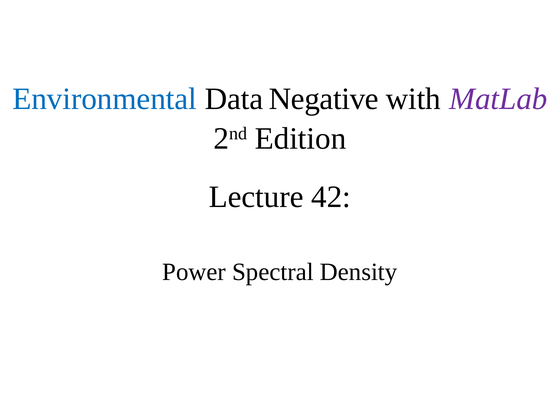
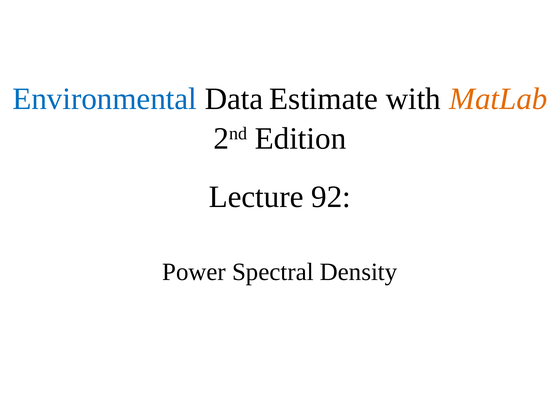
Negative: Negative -> Estimate
MatLab colour: purple -> orange
42: 42 -> 92
